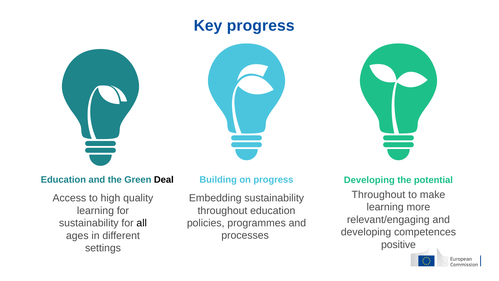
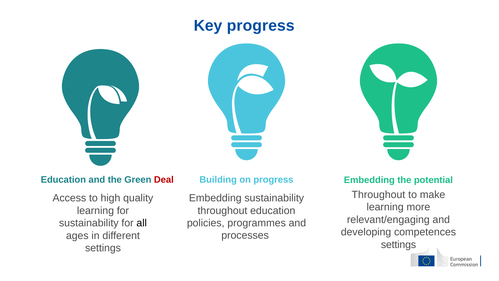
Deal colour: black -> red
Developing at (369, 180): Developing -> Embedding
positive at (398, 244): positive -> settings
